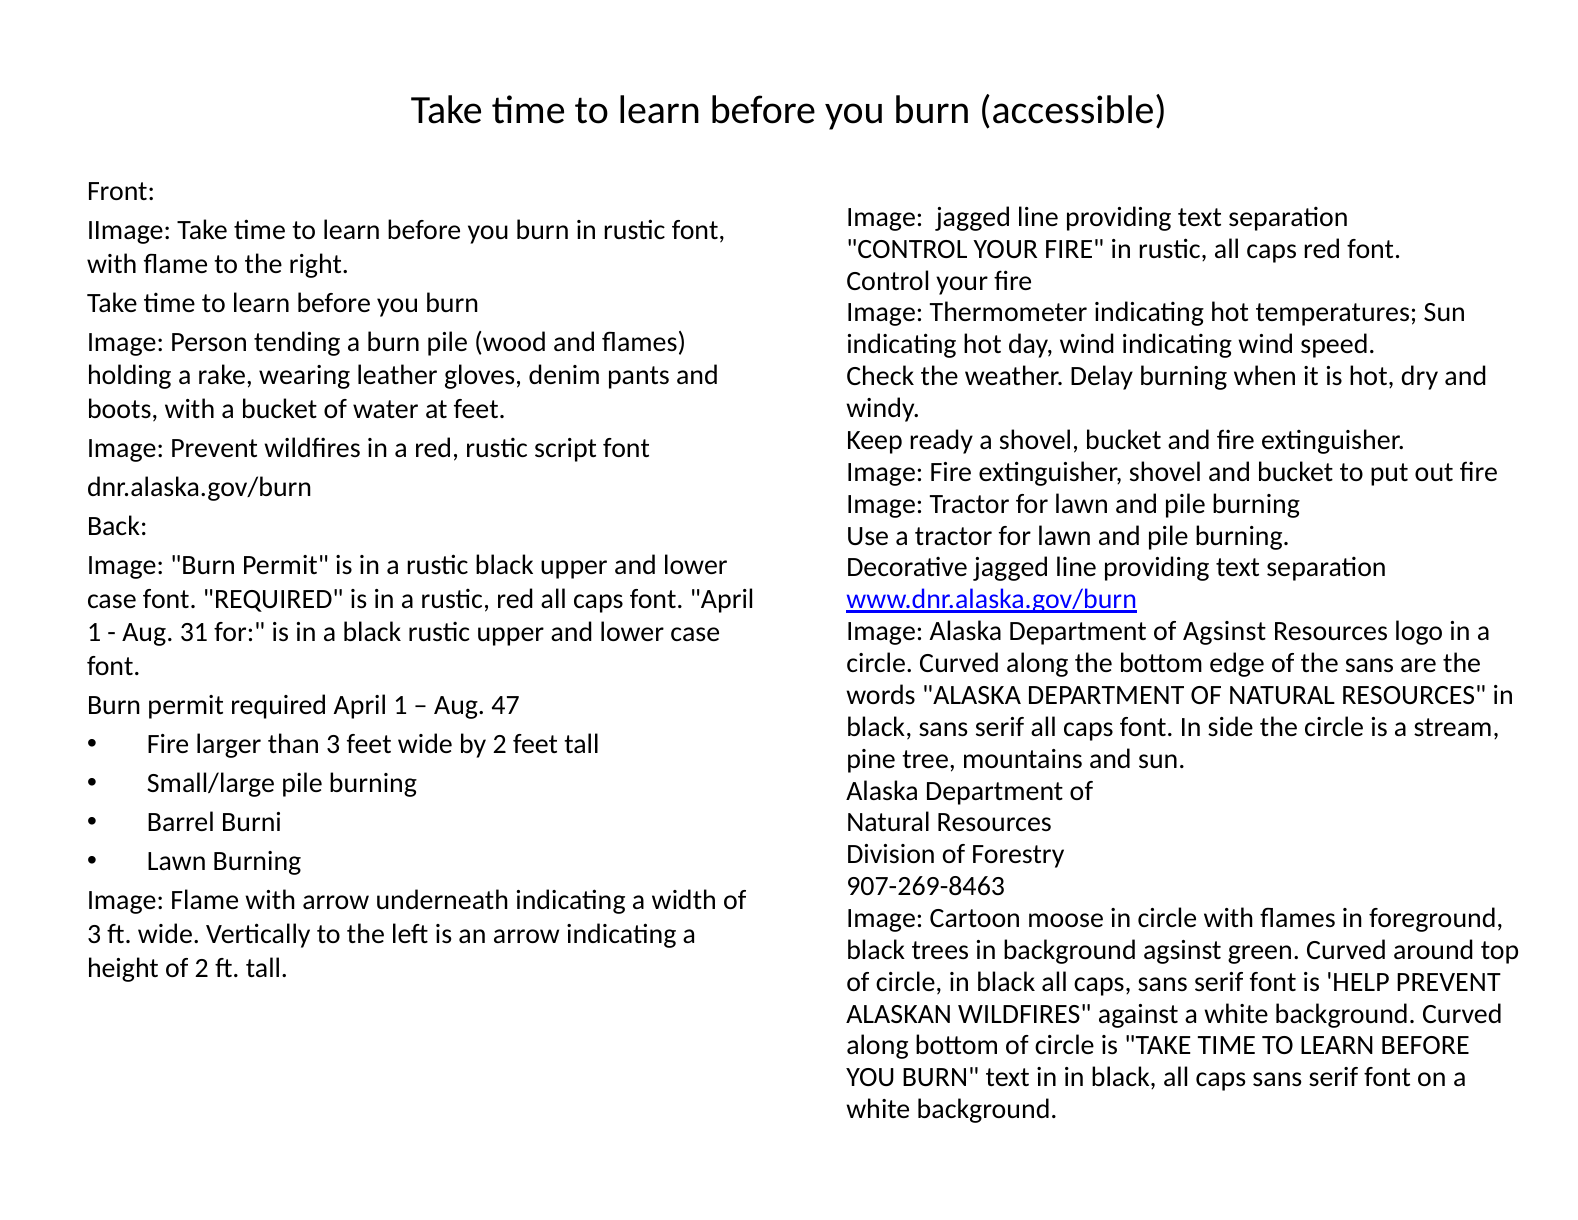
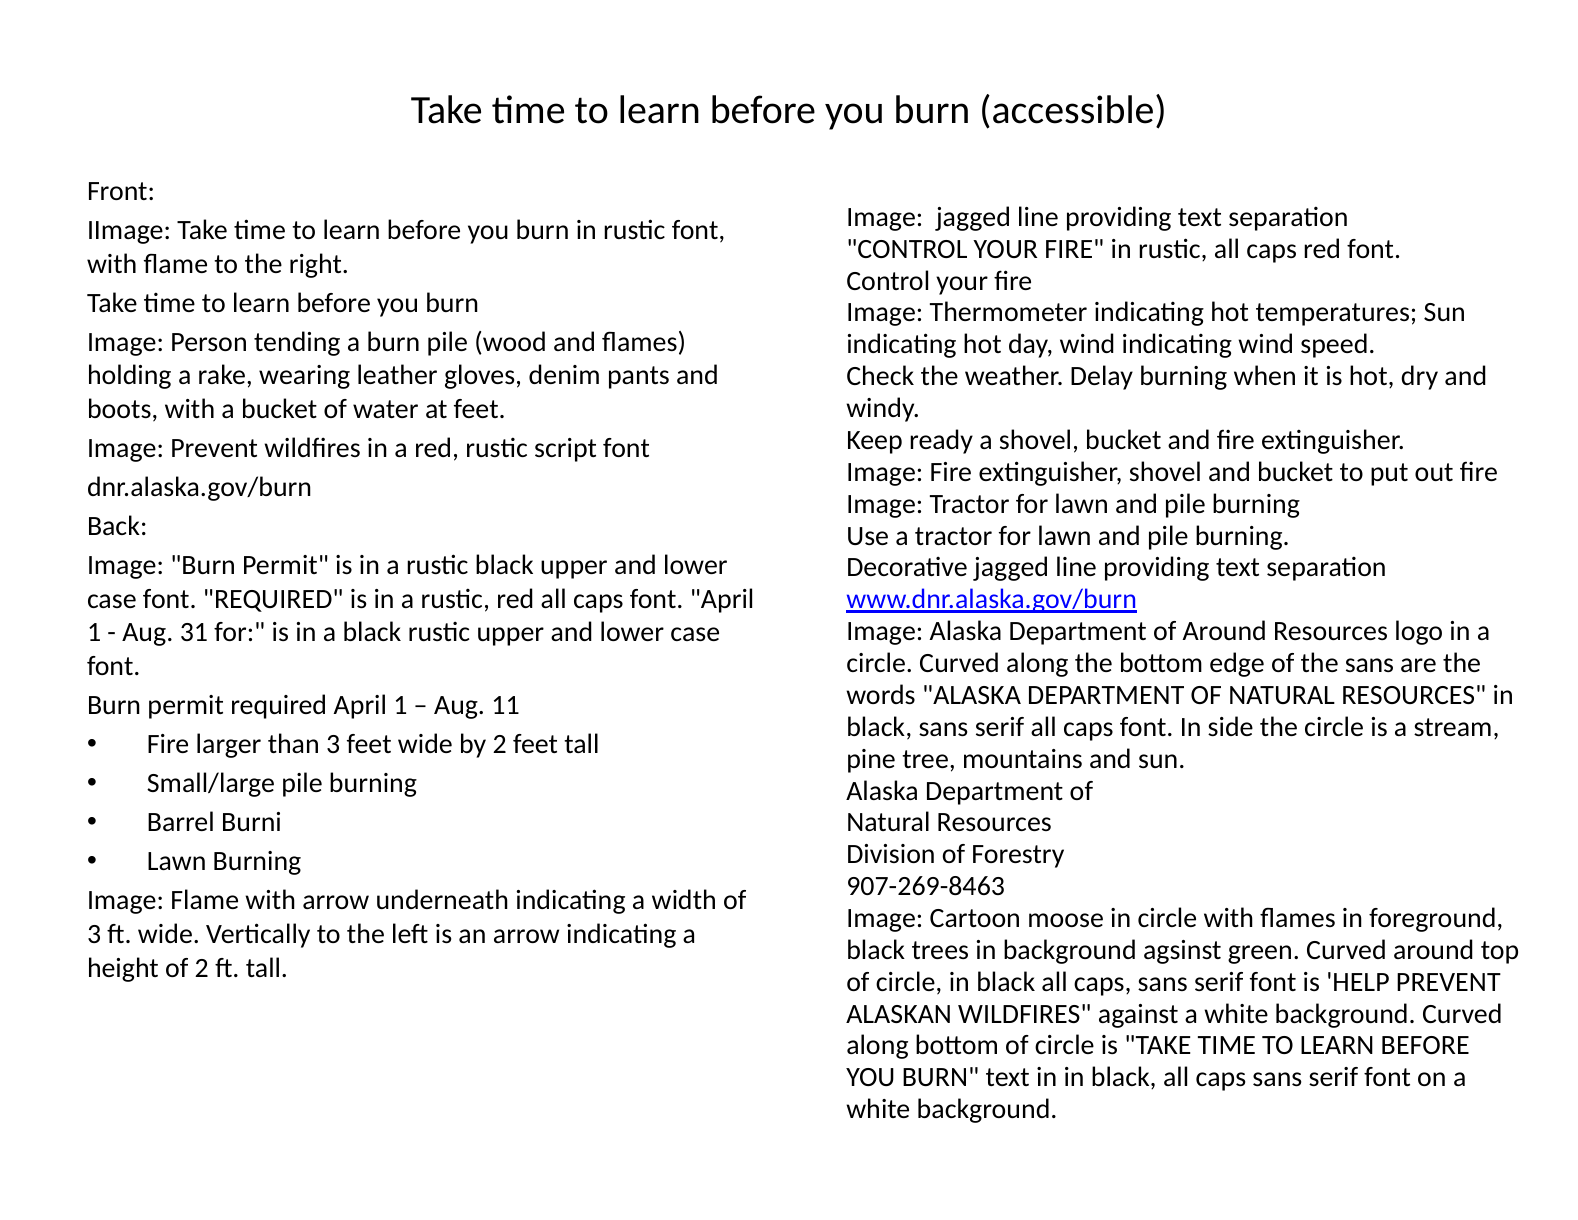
of Agsinst: Agsinst -> Around
47: 47 -> 11
